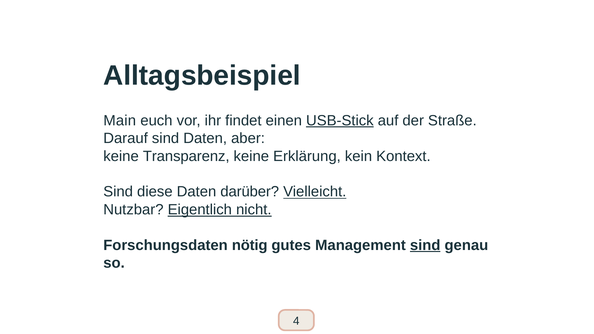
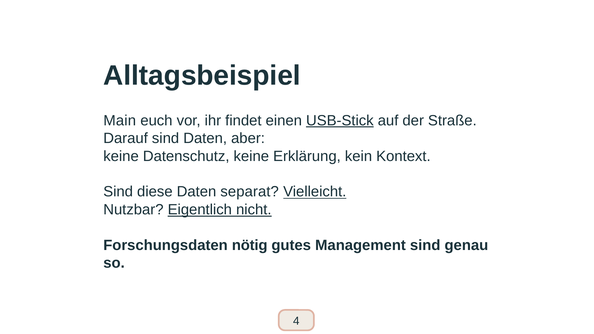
Transparenz: Transparenz -> Datenschutz
darüber: darüber -> separat
sind at (425, 245) underline: present -> none
